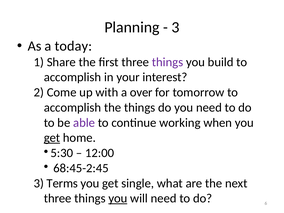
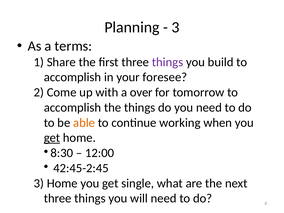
today: today -> terms
interest: interest -> foresee
able colour: purple -> orange
5:30: 5:30 -> 8:30
68:45-2:45: 68:45-2:45 -> 42:45-2:45
3 Terms: Terms -> Home
you at (118, 198) underline: present -> none
